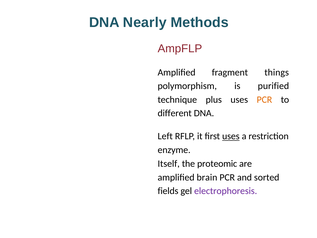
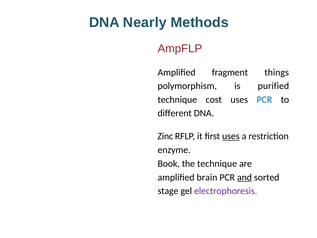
plus: plus -> cost
PCR at (264, 100) colour: orange -> blue
Left: Left -> Zinc
Itself: Itself -> Book
the proteomic: proteomic -> technique
and underline: none -> present
fields: fields -> stage
